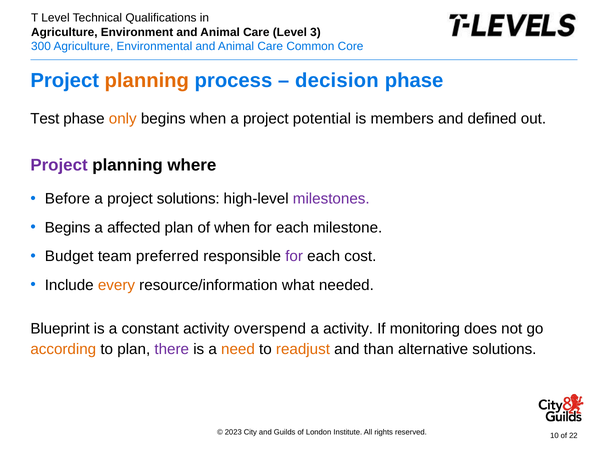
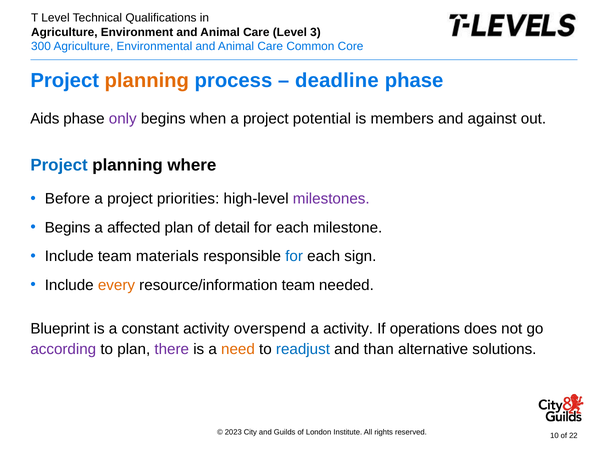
decision: decision -> deadline
Test: Test -> Aids
only colour: orange -> purple
defined: defined -> against
Project at (59, 165) colour: purple -> blue
project solutions: solutions -> priorities
of when: when -> detail
Budget at (69, 256): Budget -> Include
preferred: preferred -> materials
for at (294, 256) colour: purple -> blue
cost: cost -> sign
resource/information what: what -> team
monitoring: monitoring -> operations
according colour: orange -> purple
readjust colour: orange -> blue
